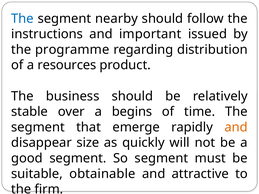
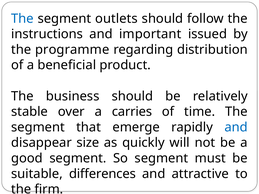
nearby: nearby -> outlets
resources: resources -> beneficial
begins: begins -> carries
and at (236, 127) colour: orange -> blue
obtainable: obtainable -> differences
